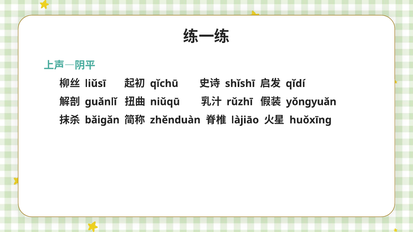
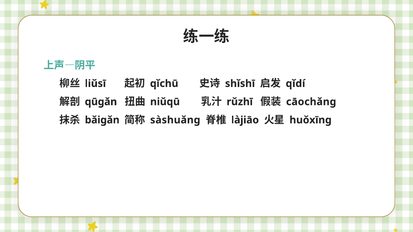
guǎnlǐ: guǎnlǐ -> qūgǎn
yǒngyuǎn: yǒngyuǎn -> cāochǎng
zhěnduàn: zhěnduàn -> sàshuǎnɡ
